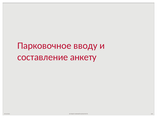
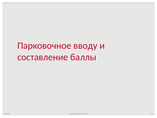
анкету: анкету -> баллы
